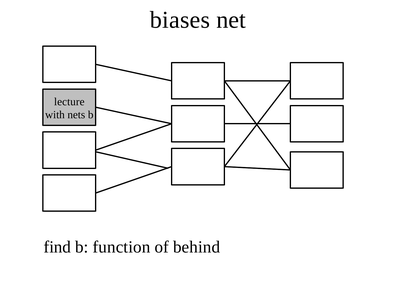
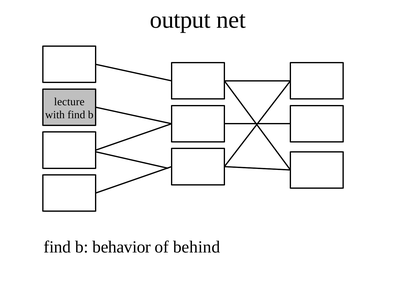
biases: biases -> output
with nets: nets -> find
function: function -> behavior
